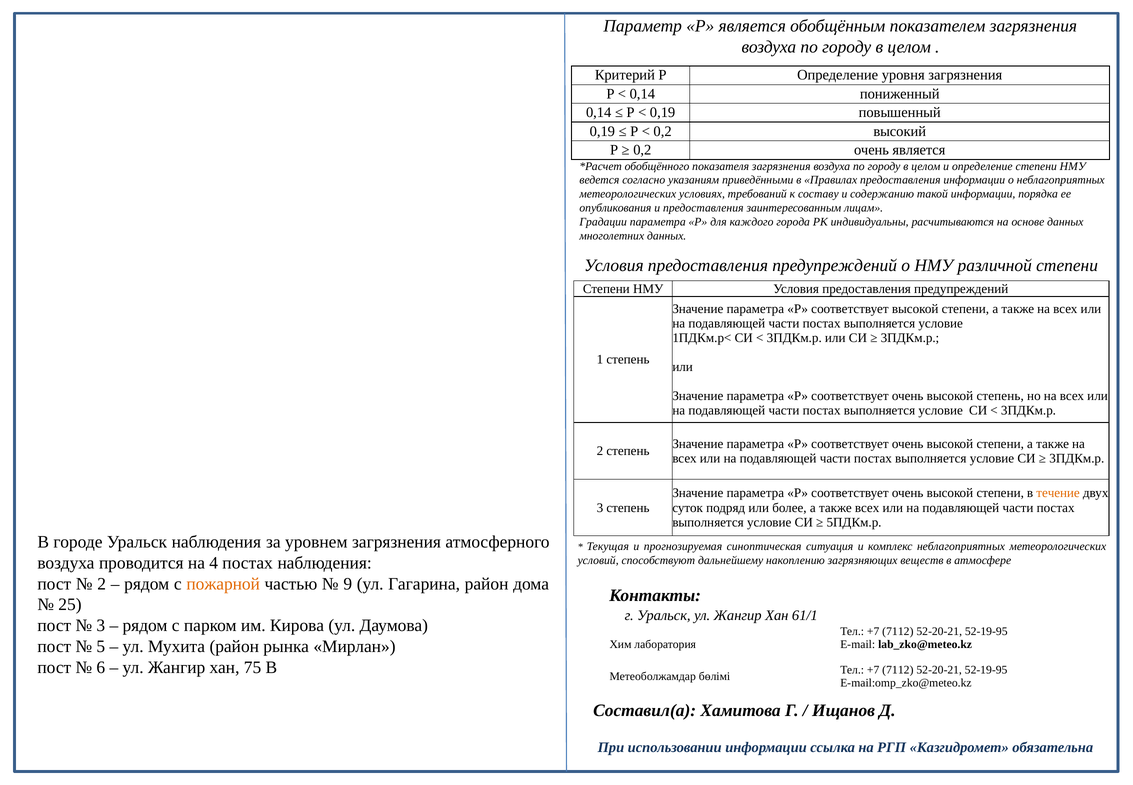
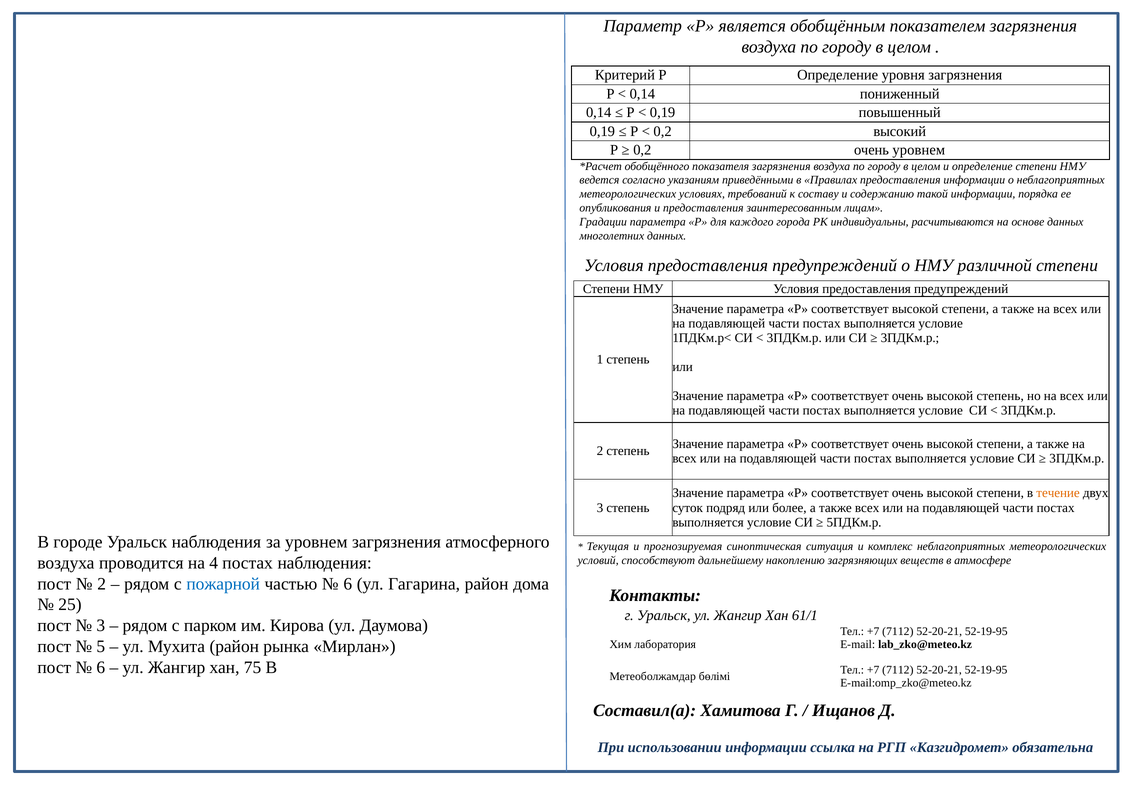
очень является: является -> уровнем
пожарной colour: orange -> blue
9 at (348, 583): 9 -> 6
